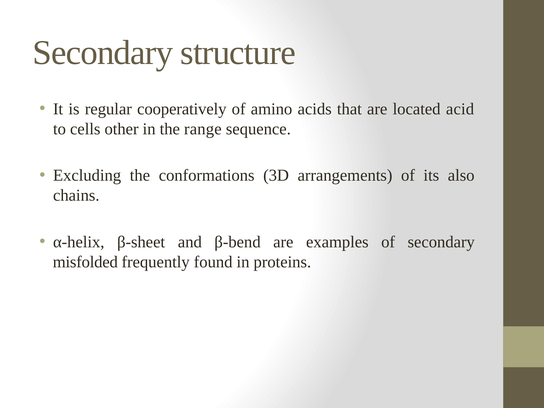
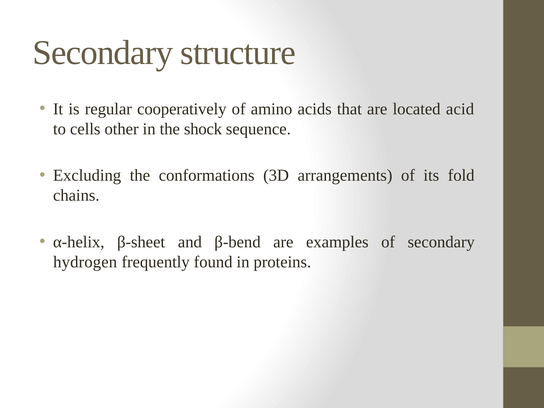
range: range -> shock
also: also -> fold
misfolded: misfolded -> hydrogen
